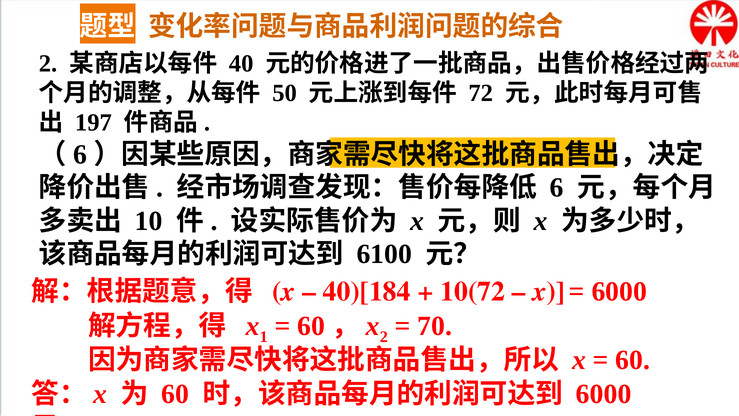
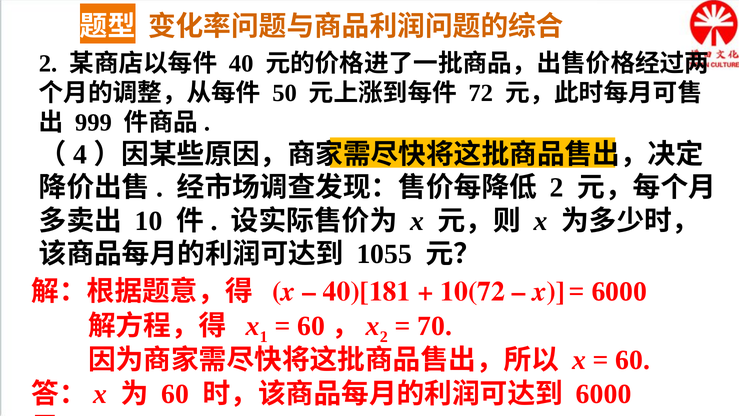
197: 197 -> 999
6 at (80, 154): 6 -> 4
6 at (557, 188): 6 -> 2
6100: 6100 -> 1055
40)[184: 40)[184 -> 40)[181
